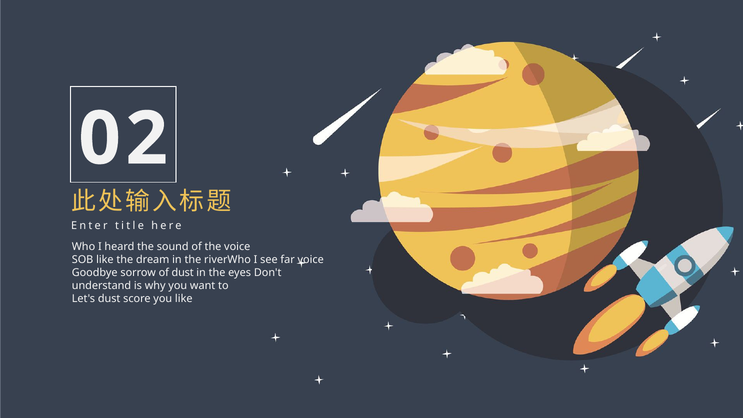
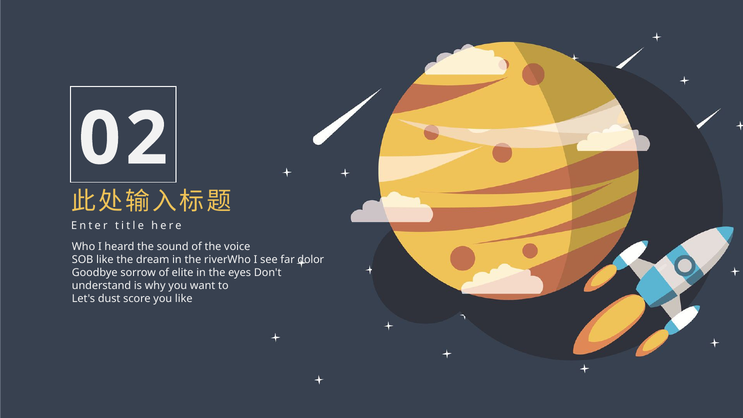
far voice: voice -> dolor
of dust: dust -> elite
